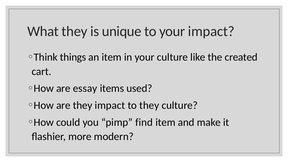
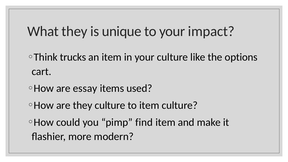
things: things -> trucks
created: created -> options
they impact: impact -> culture
to they: they -> item
